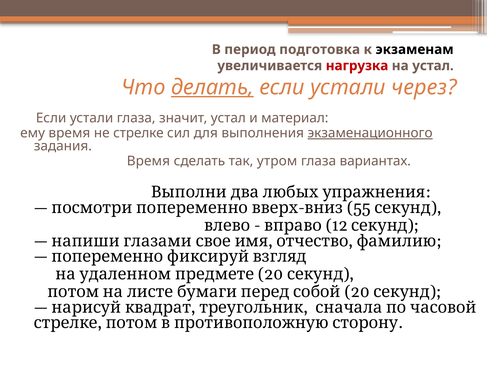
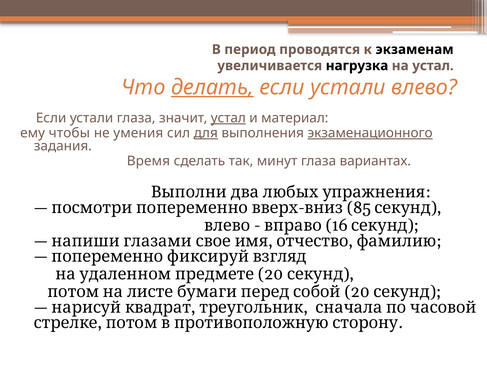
подготовка: подготовка -> проводятся
нагрузка colour: red -> black
устали через: через -> влево
устал at (228, 118) underline: none -> present
ему время: время -> чтобы
не стрелке: стрелке -> умения
для underline: none -> present
утром: утром -> минут
55: 55 -> 85
12: 12 -> 16
